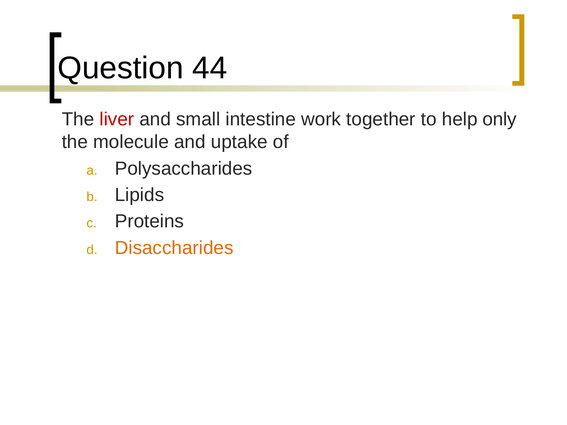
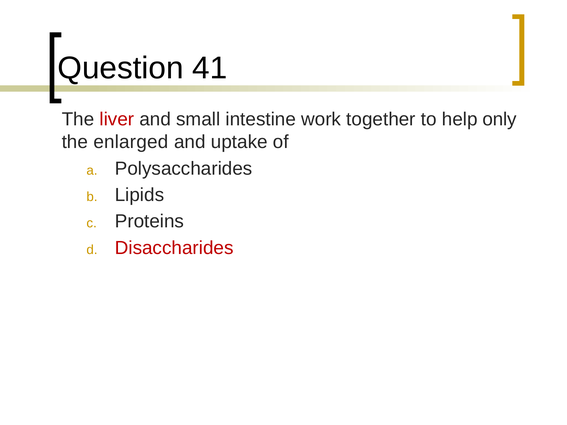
44: 44 -> 41
molecule: molecule -> enlarged
Disaccharides colour: orange -> red
